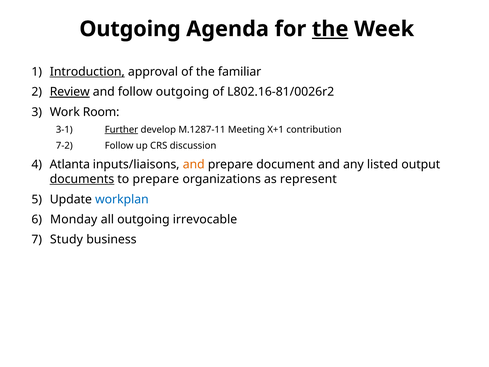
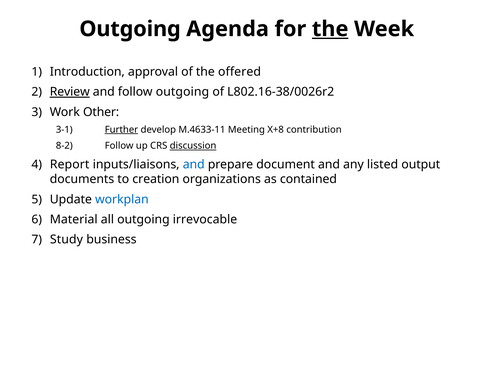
Introduction underline: present -> none
familiar: familiar -> offered
L802.16-81/0026r2: L802.16-81/0026r2 -> L802.16-38/0026r2
Room: Room -> Other
M.1287-11: M.1287-11 -> M.4633-11
X+1: X+1 -> X+8
7-2: 7-2 -> 8-2
discussion underline: none -> present
Atlanta: Atlanta -> Report
and at (194, 164) colour: orange -> blue
documents underline: present -> none
to prepare: prepare -> creation
represent: represent -> contained
Monday: Monday -> Material
